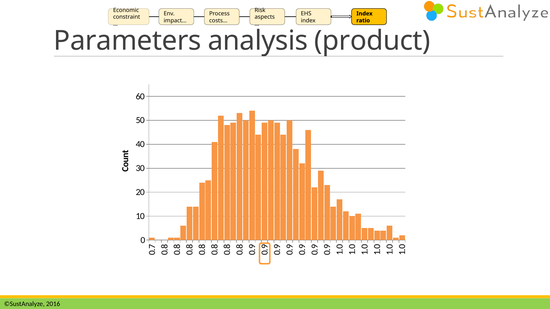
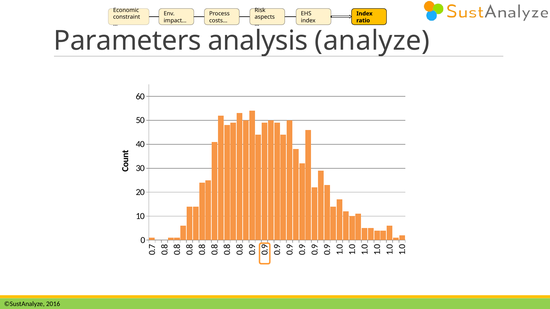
product: product -> analyze
